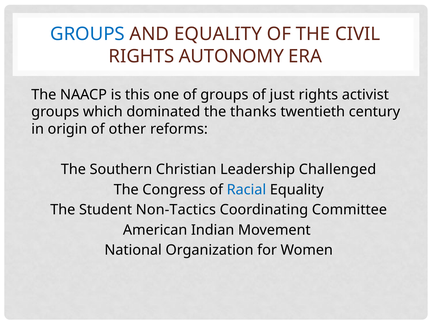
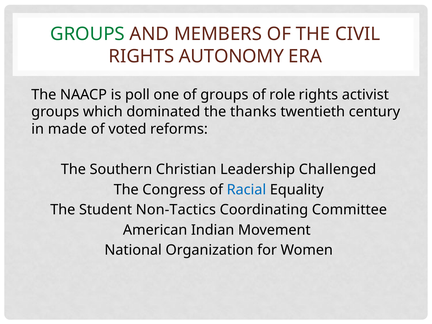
GROUPS at (88, 34) colour: blue -> green
AND EQUALITY: EQUALITY -> MEMBERS
this: this -> poll
just: just -> role
origin: origin -> made
other: other -> voted
